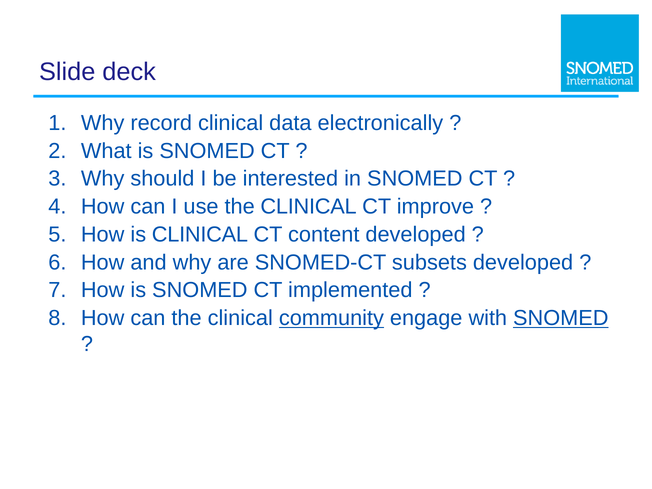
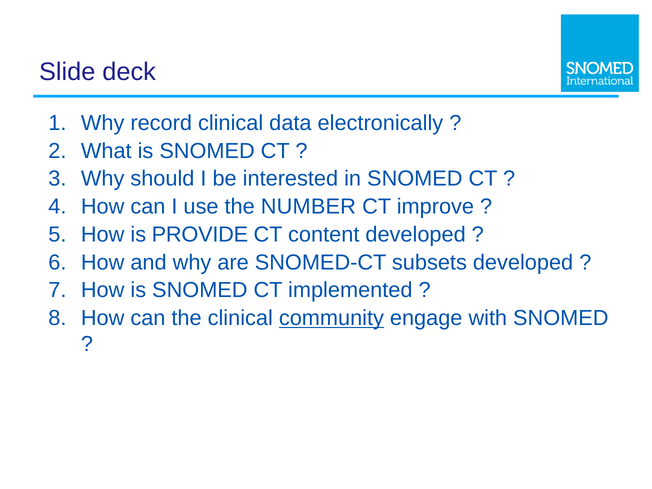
use the CLINICAL: CLINICAL -> NUMBER
is CLINICAL: CLINICAL -> PROVIDE
SNOMED at (561, 318) underline: present -> none
